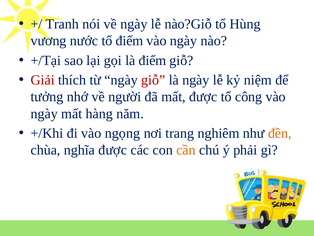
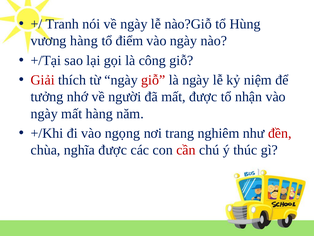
vương nước: nước -> hàng
là điểm: điểm -> công
công: công -> nhận
đền colour: orange -> red
cần colour: orange -> red
phải: phải -> thúc
